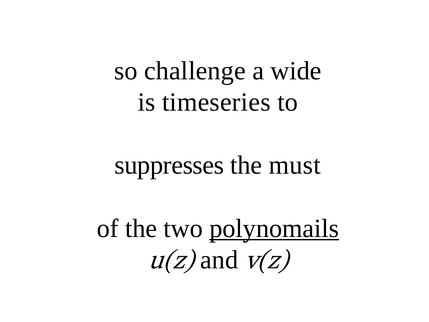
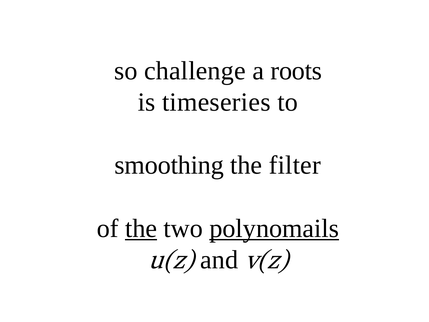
wide: wide -> roots
suppresses: suppresses -> smoothing
must: must -> filter
the at (141, 228) underline: none -> present
